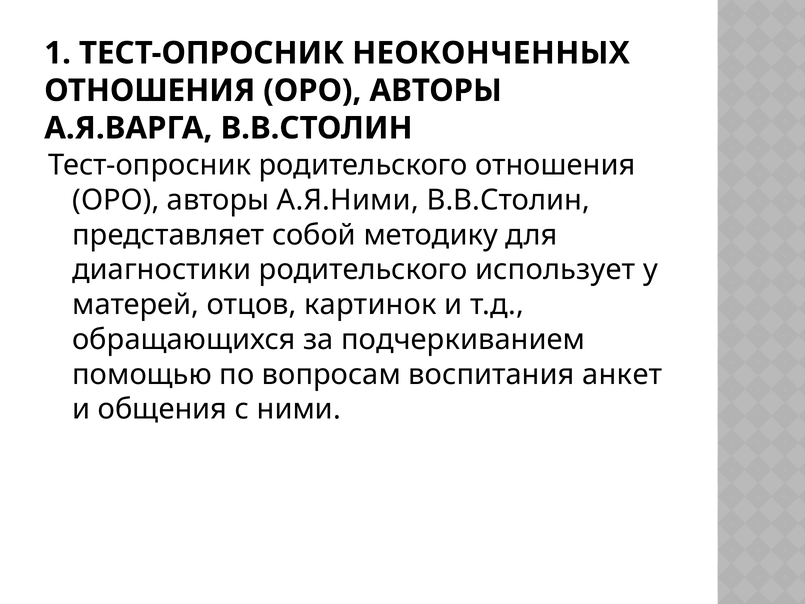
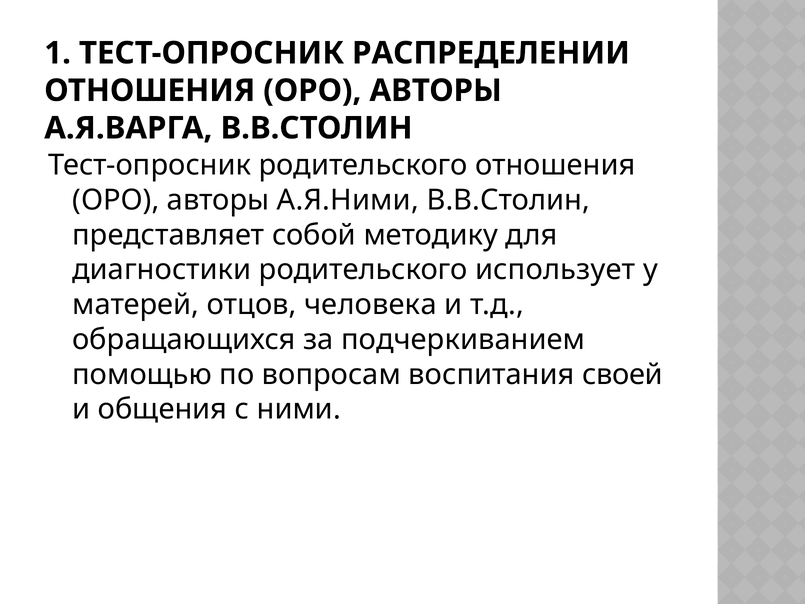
НЕОКОНЧЕННЫХ: НЕОКОНЧЕННЫХ -> РАСПРЕДЕЛЕНИИ
картинок: картинок -> человека
анкет: анкет -> своей
